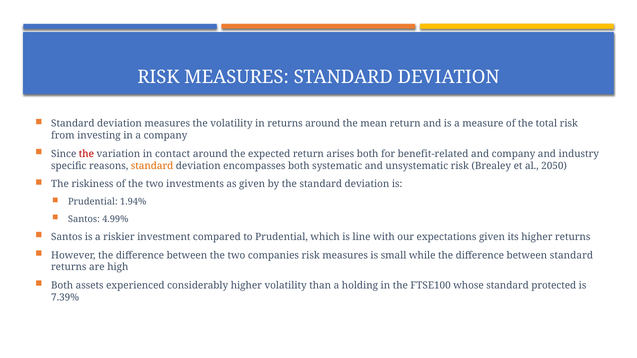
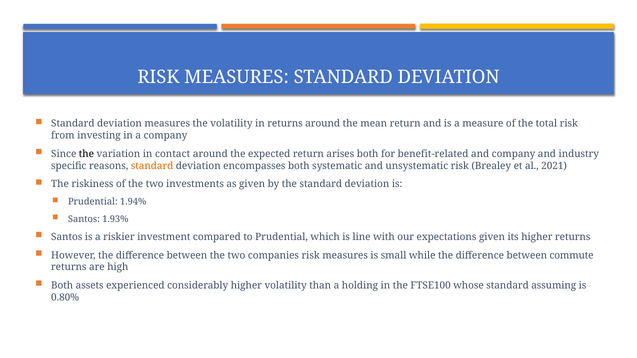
the at (86, 154) colour: red -> black
2050: 2050 -> 2021
4.99%: 4.99% -> 1.93%
between standard: standard -> commute
protected: protected -> assuming
7.39%: 7.39% -> 0.80%
